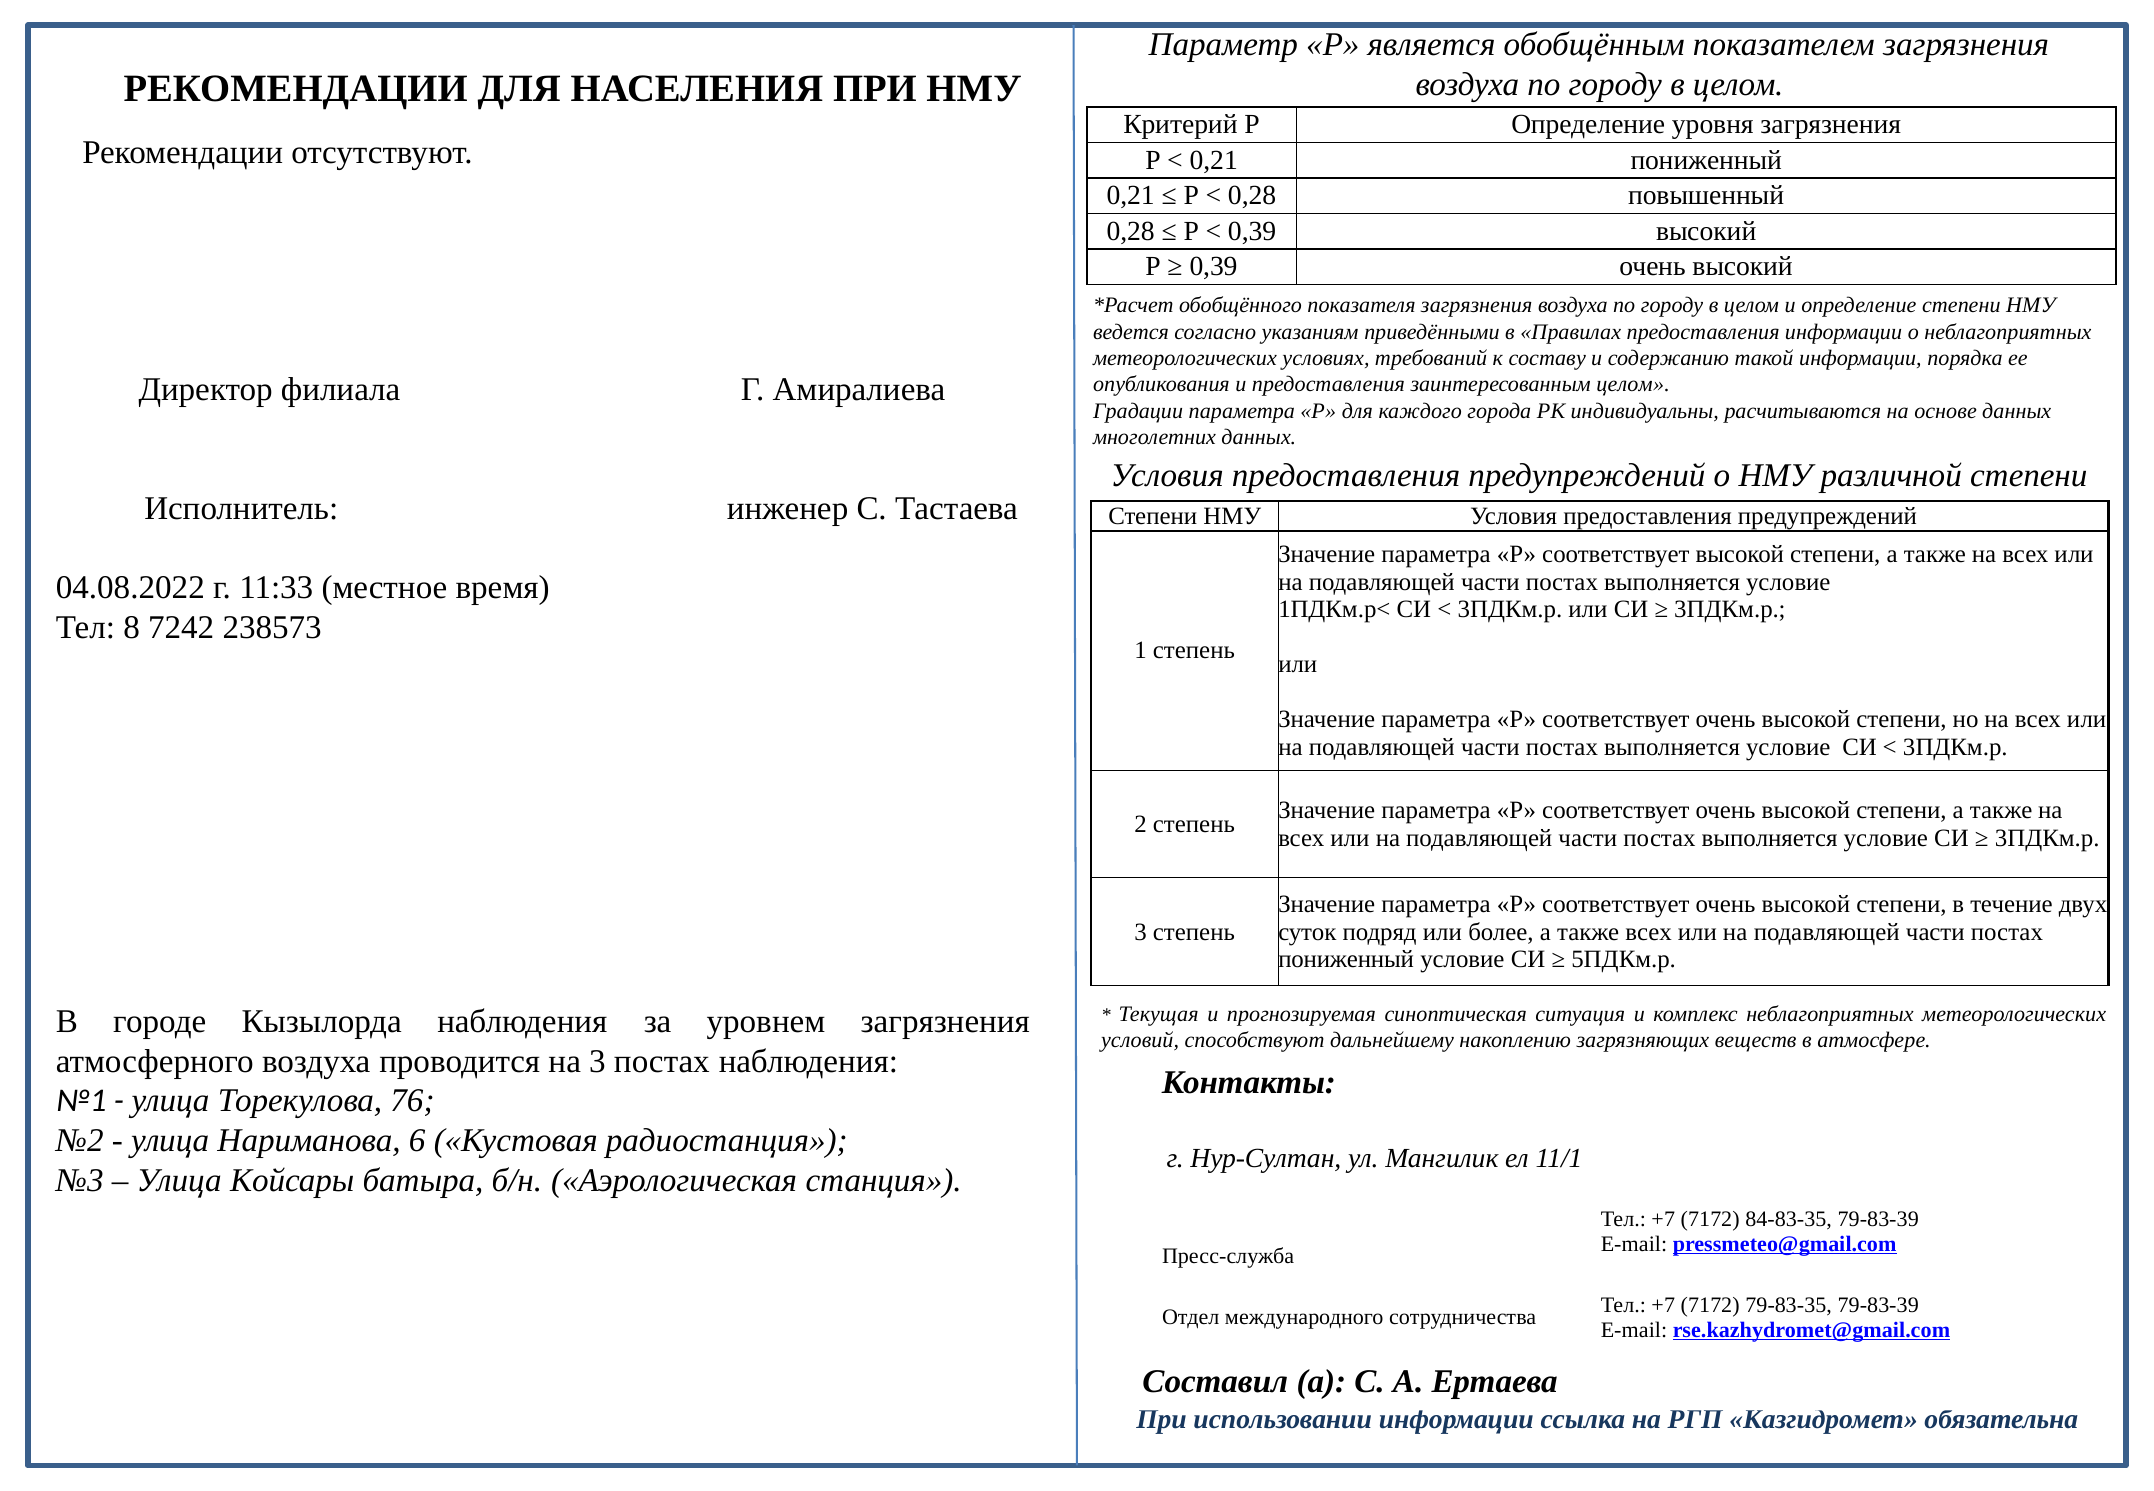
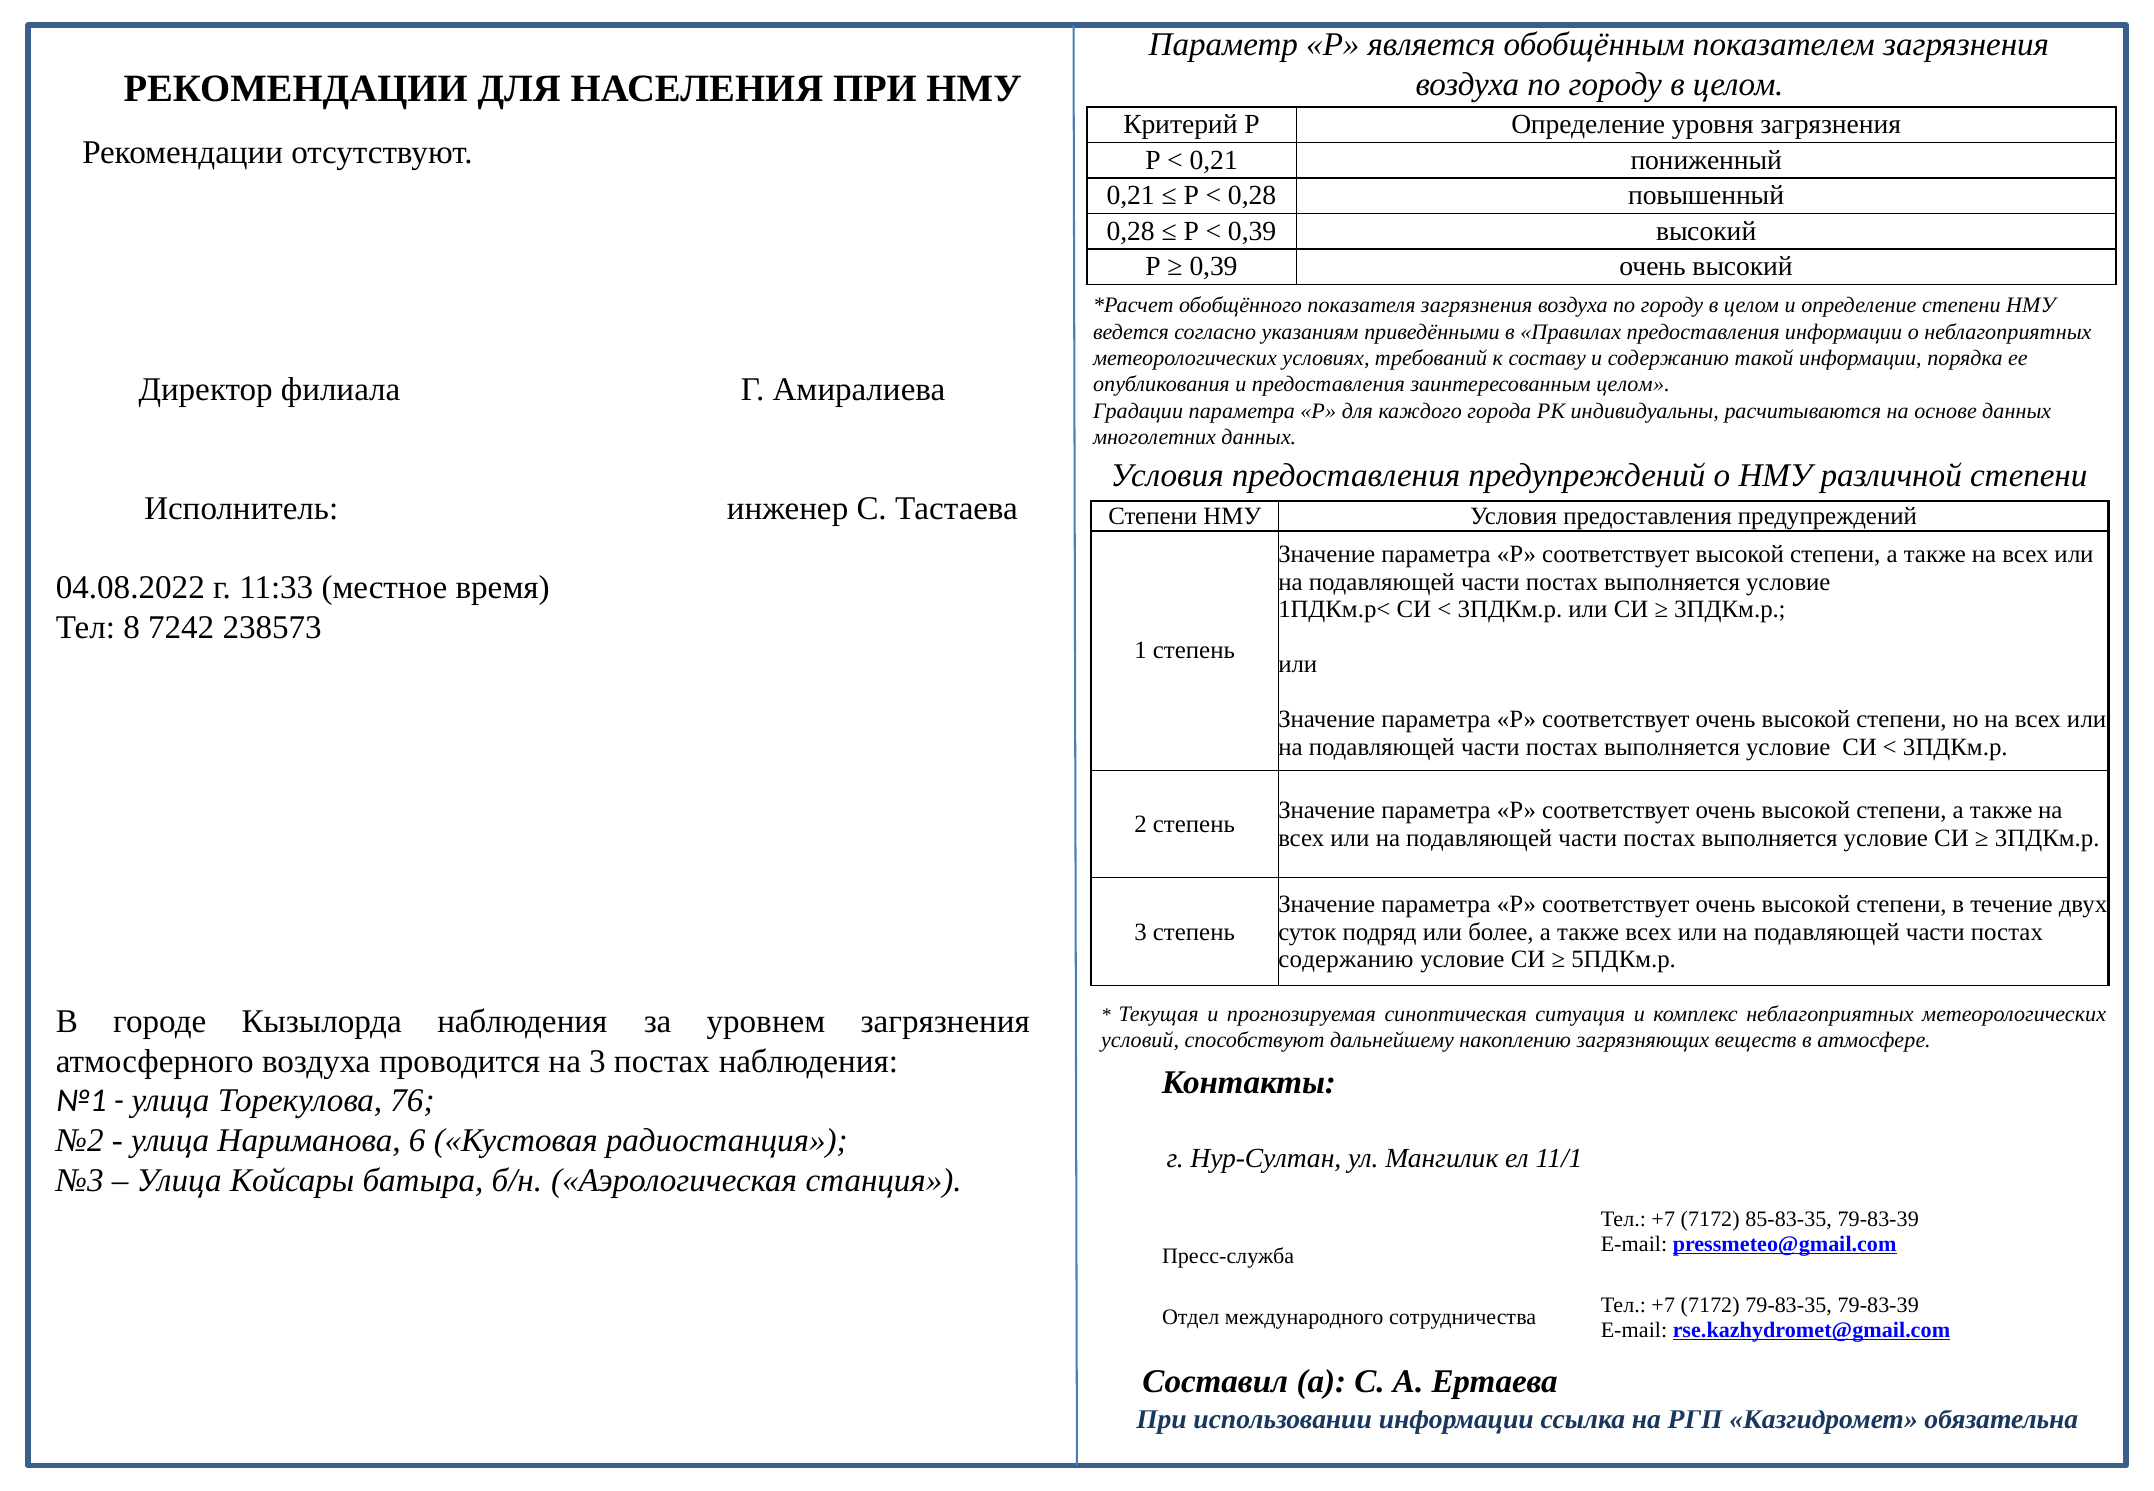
пониженный at (1346, 960): пониженный -> содержанию
84-83-35: 84-83-35 -> 85-83-35
